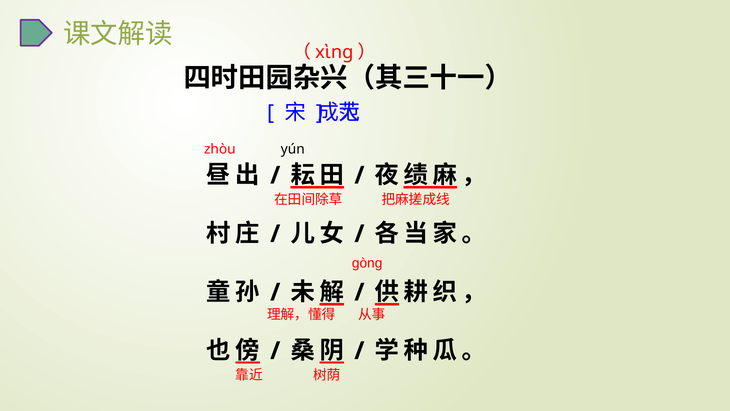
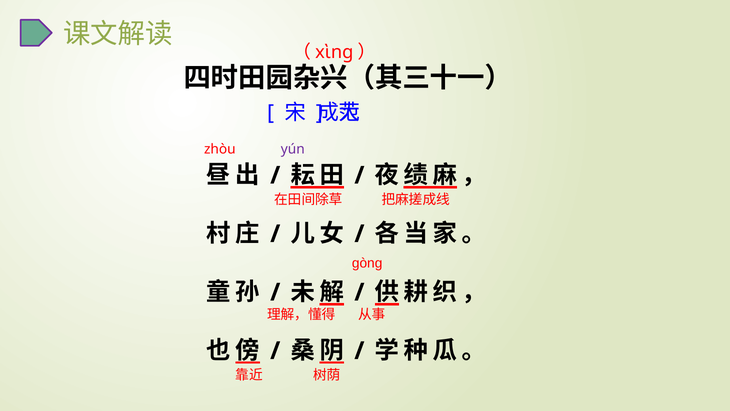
yún colour: black -> purple
